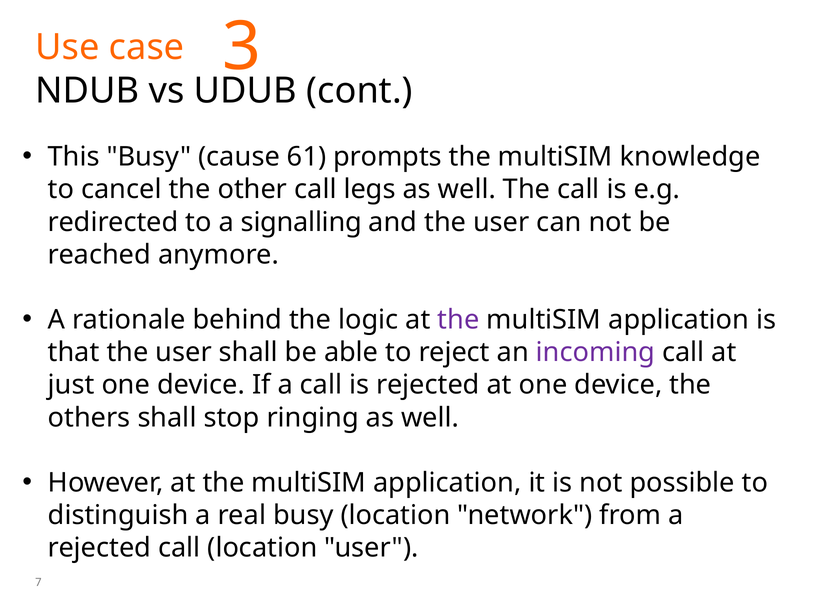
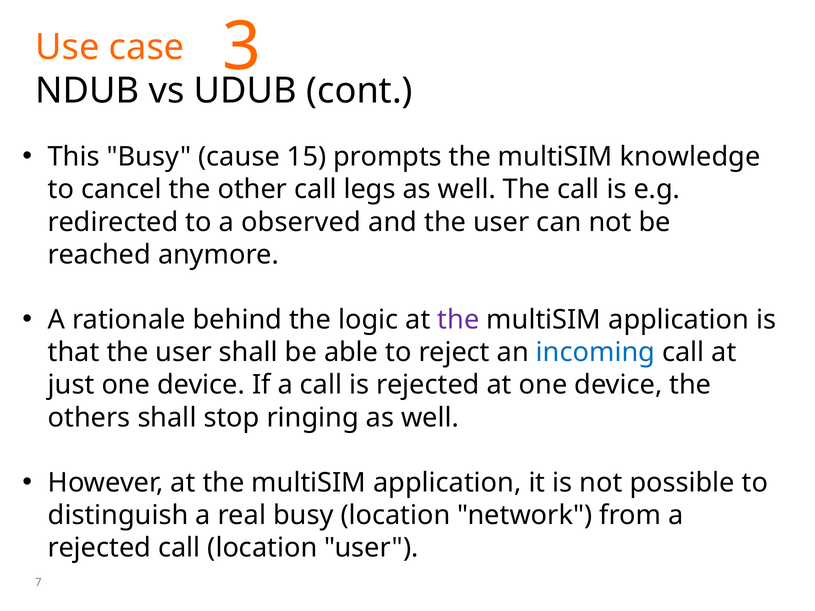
61: 61 -> 15
signalling: signalling -> observed
incoming colour: purple -> blue
